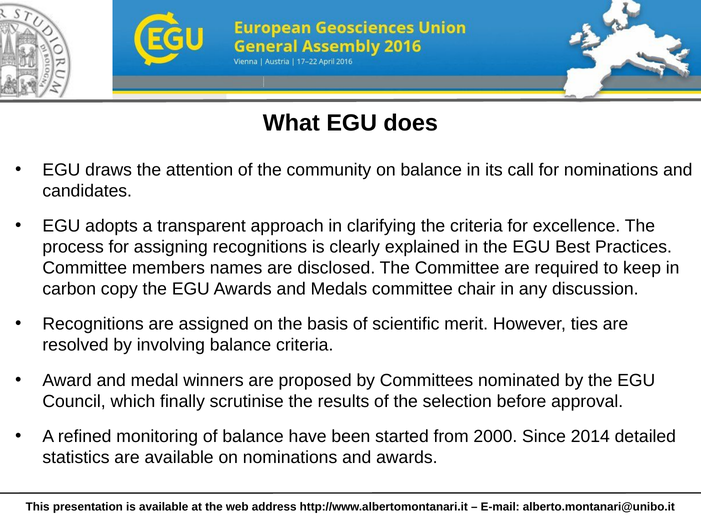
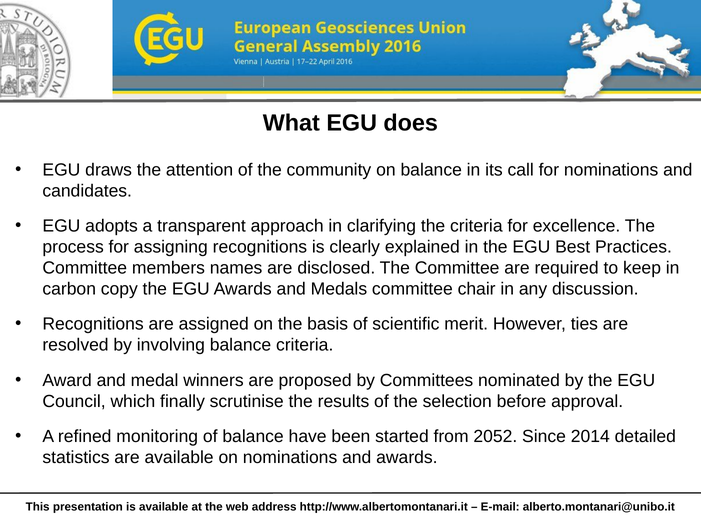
2000: 2000 -> 2052
